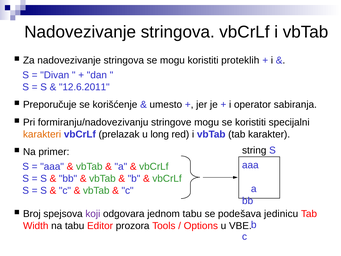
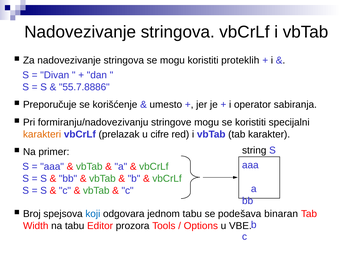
12.6.2011: 12.6.2011 -> 55.7.8886
long: long -> cifre
koji colour: purple -> blue
jedinicu: jedinicu -> binaran
